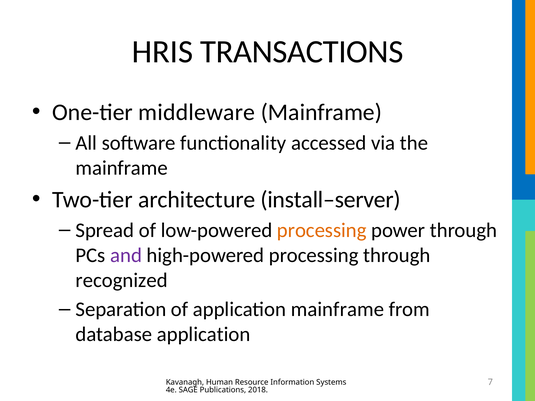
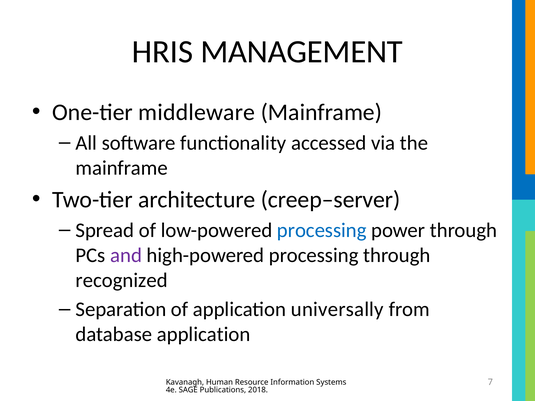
TRANSACTIONS: TRANSACTIONS -> MANAGEMENT
install–server: install–server -> creep–server
processing at (322, 230) colour: orange -> blue
application mainframe: mainframe -> universally
